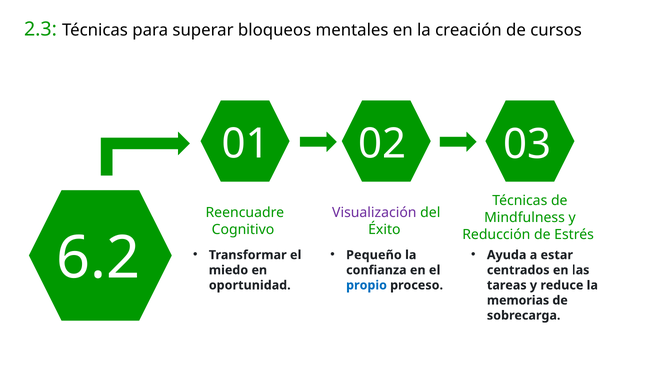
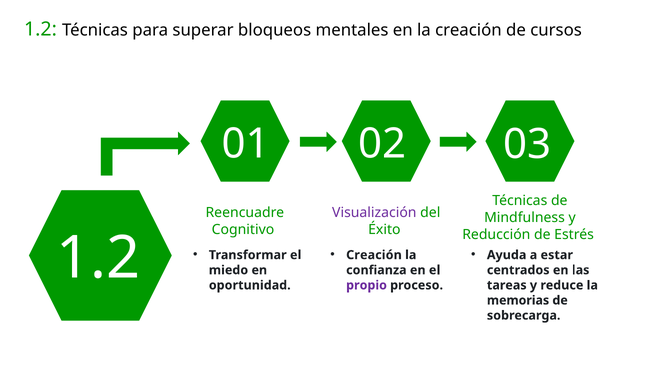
2.3 at (40, 30): 2.3 -> 1.2
6.2 at (98, 258): 6.2 -> 1.2
Pequeño at (374, 255): Pequeño -> Creación
propio colour: blue -> purple
